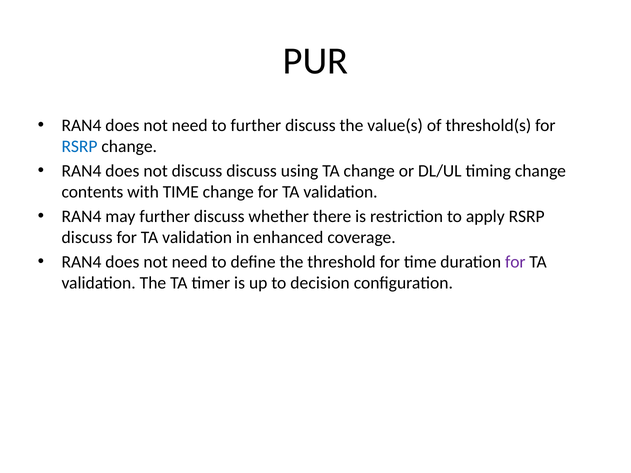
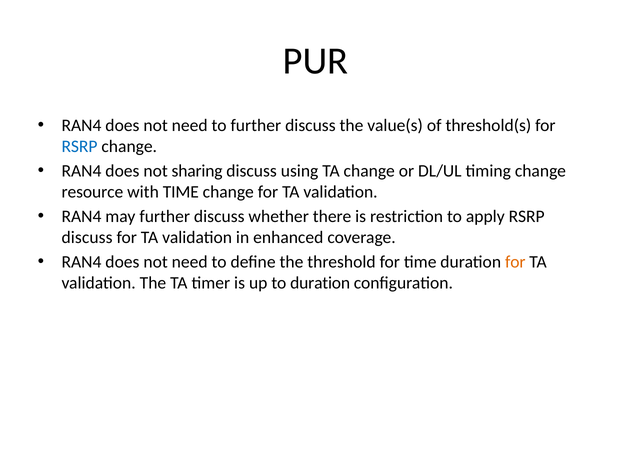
not discuss: discuss -> sharing
contents: contents -> resource
for at (515, 262) colour: purple -> orange
to decision: decision -> duration
